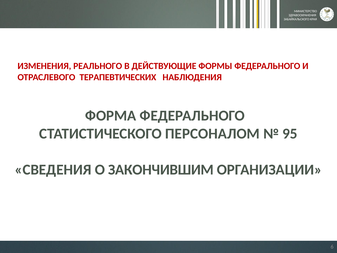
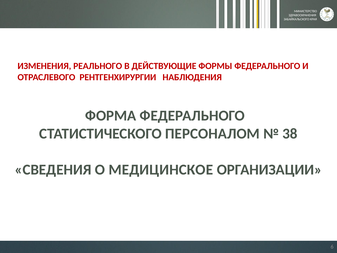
ТЕРАПЕВТИЧЕСКИХ: ТЕРАПЕВТИЧЕСКИХ -> РЕНТГЕНХИРУРГИИ
95: 95 -> 38
ЗАКОНЧИВШИМ: ЗАКОНЧИВШИМ -> МЕДИЦИНСКОЕ
